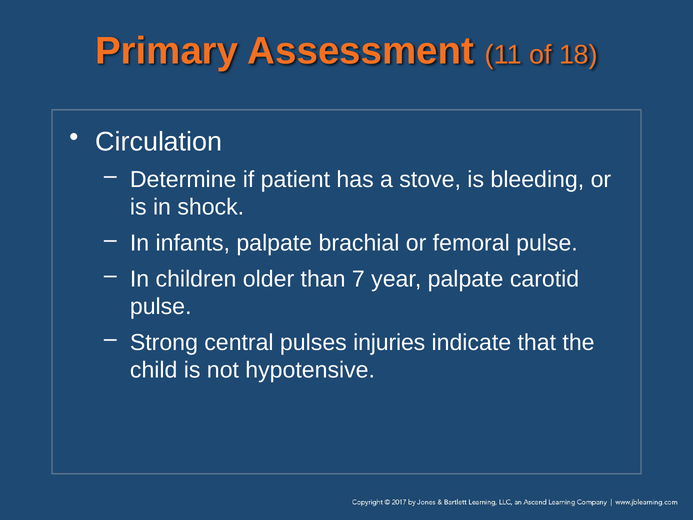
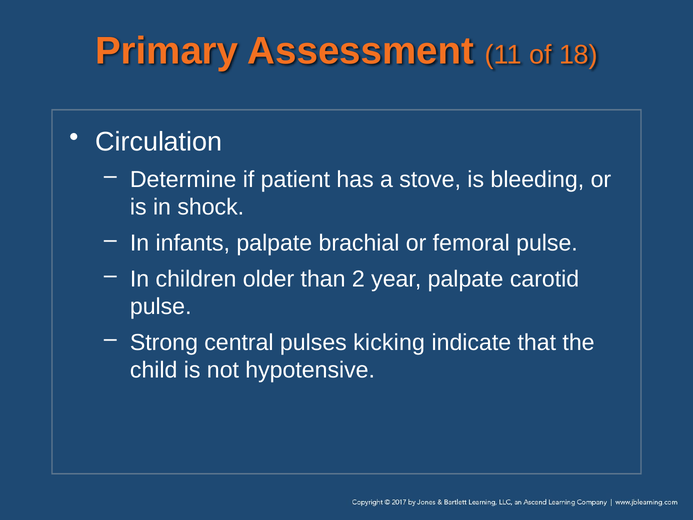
7: 7 -> 2
injuries: injuries -> kicking
